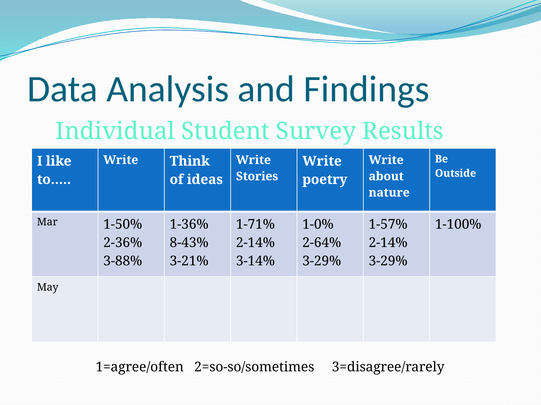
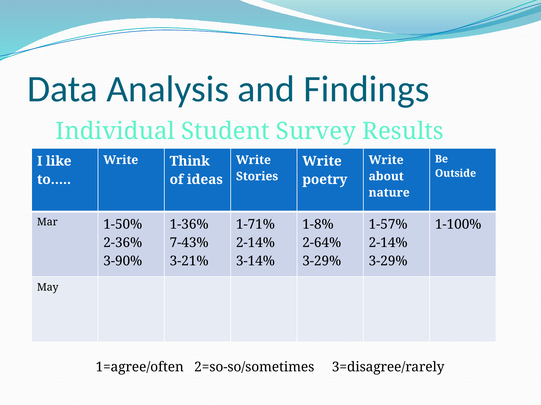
1-0%: 1-0% -> 1-8%
8-43%: 8-43% -> 7-43%
3-88%: 3-88% -> 3-90%
